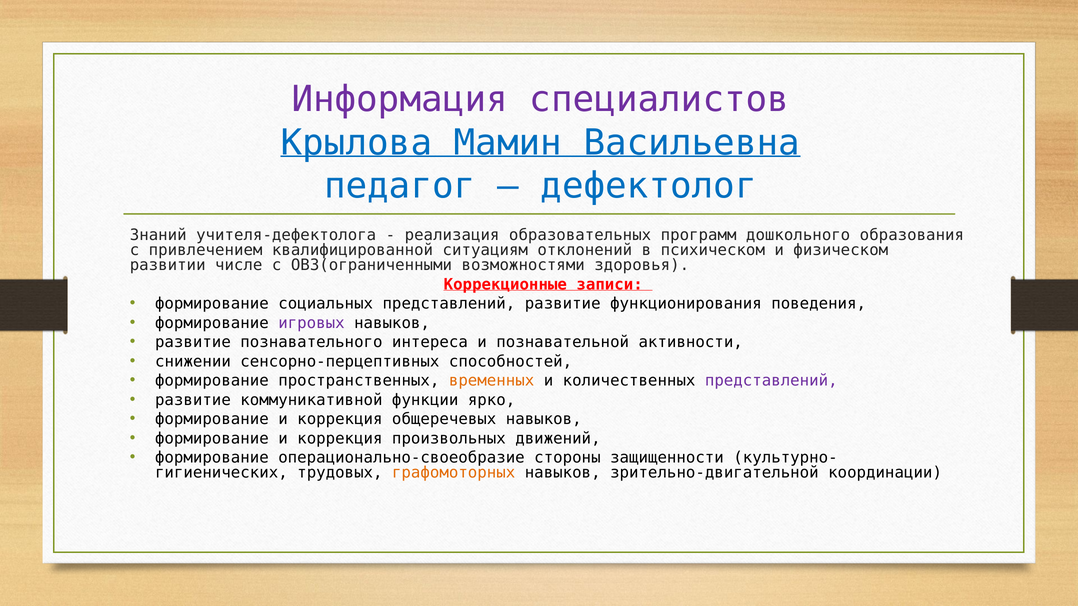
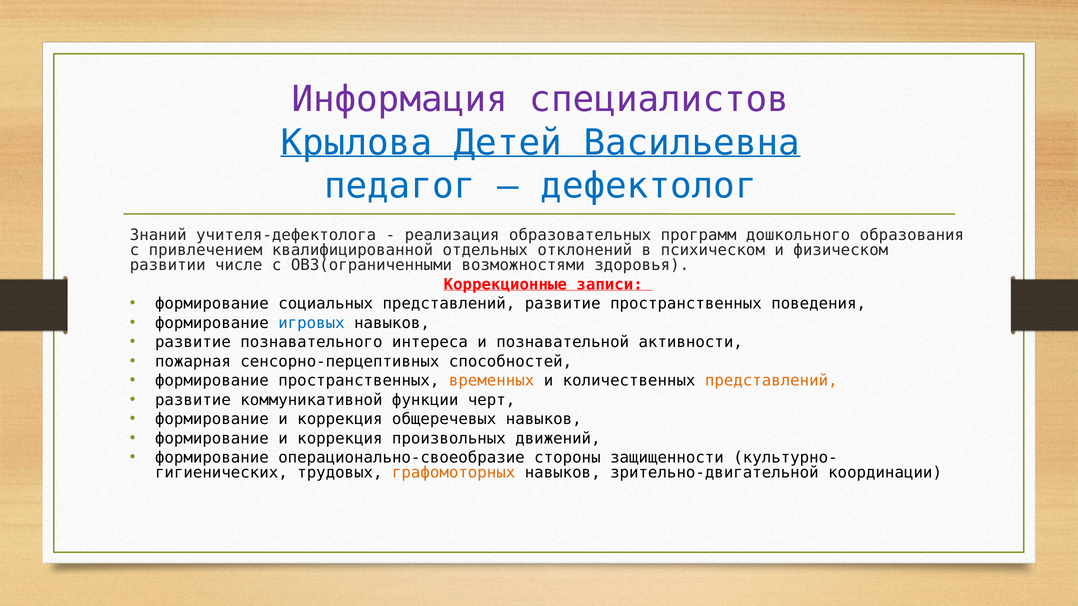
Мамин: Мамин -> Детей
ситуациям: ситуациям -> отдельных
развитие функционирования: функционирования -> пространственных
игровых colour: purple -> blue
снижении: снижении -> пожарная
представлений at (771, 381) colour: purple -> orange
ярко: ярко -> черт
